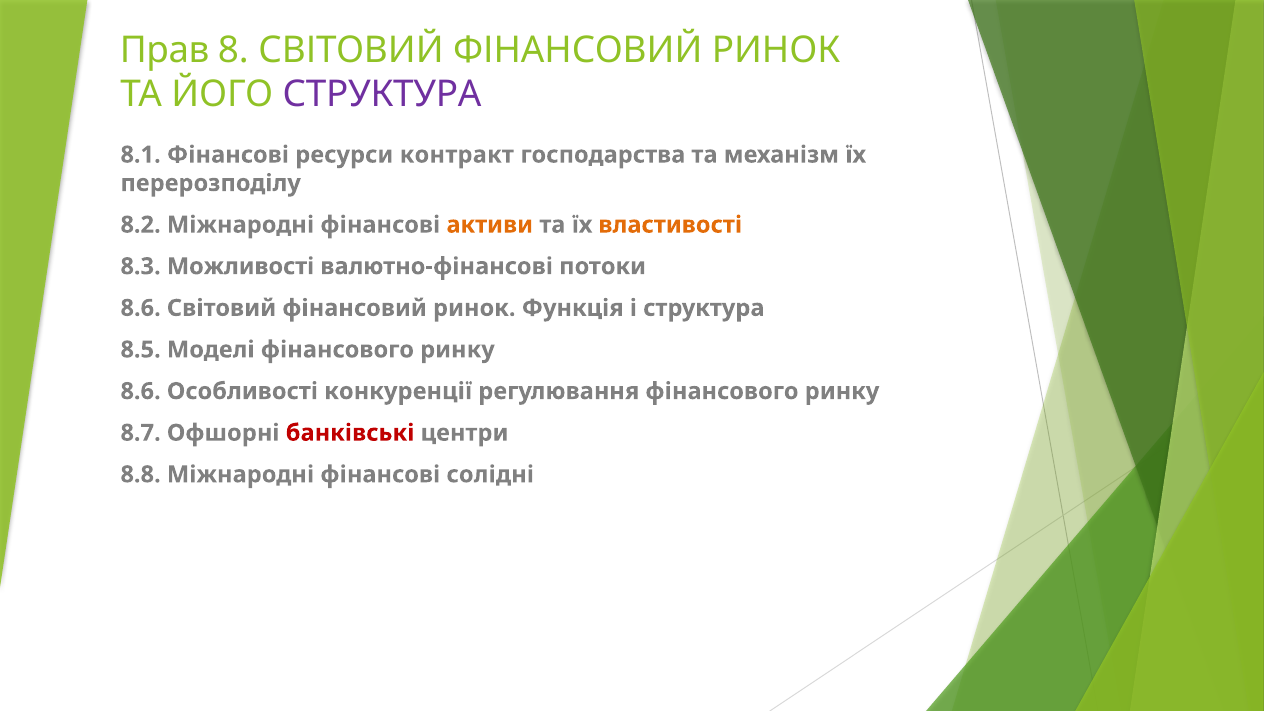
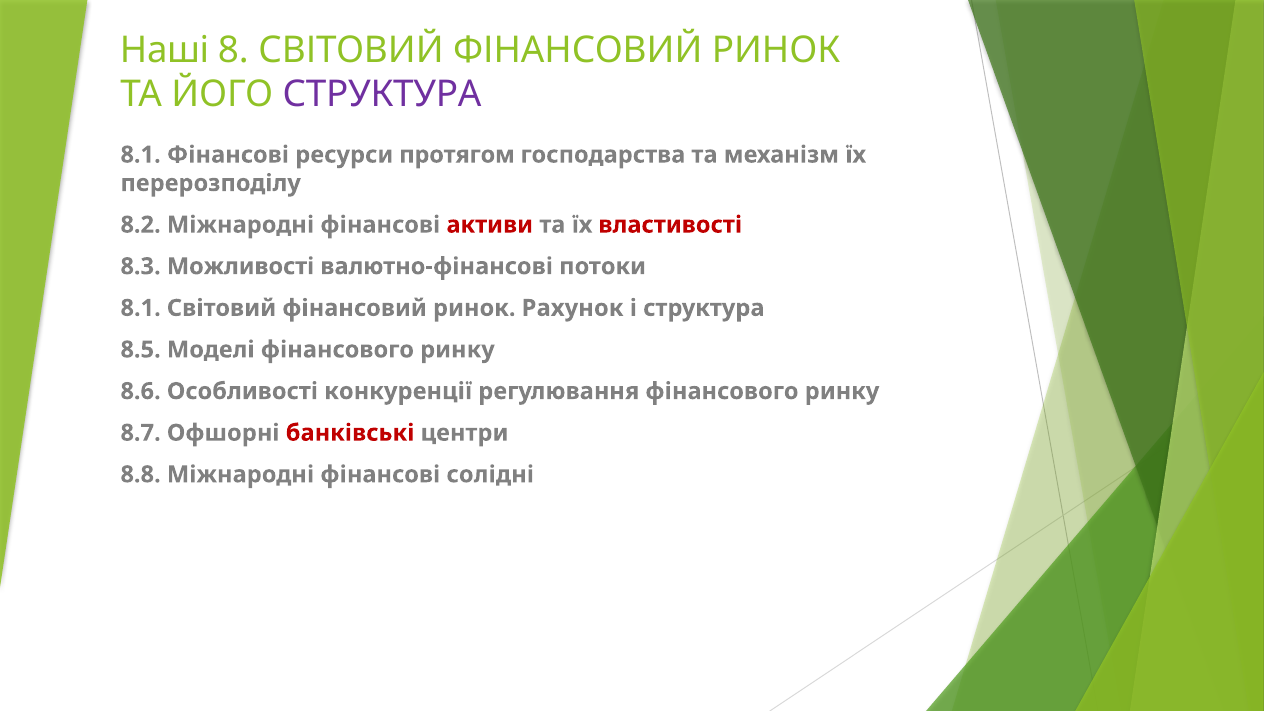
Прав: Прав -> Наші
контракт: контракт -> протягом
активи colour: orange -> red
властивості colour: orange -> red
8.6 at (141, 308): 8.6 -> 8.1
Функція: Функція -> Рахунок
